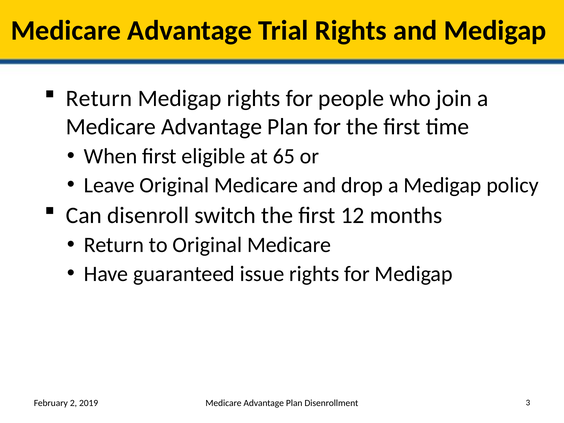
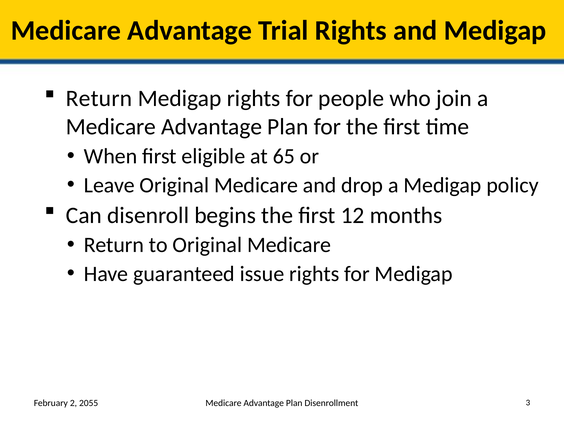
switch: switch -> begins
2019: 2019 -> 2055
